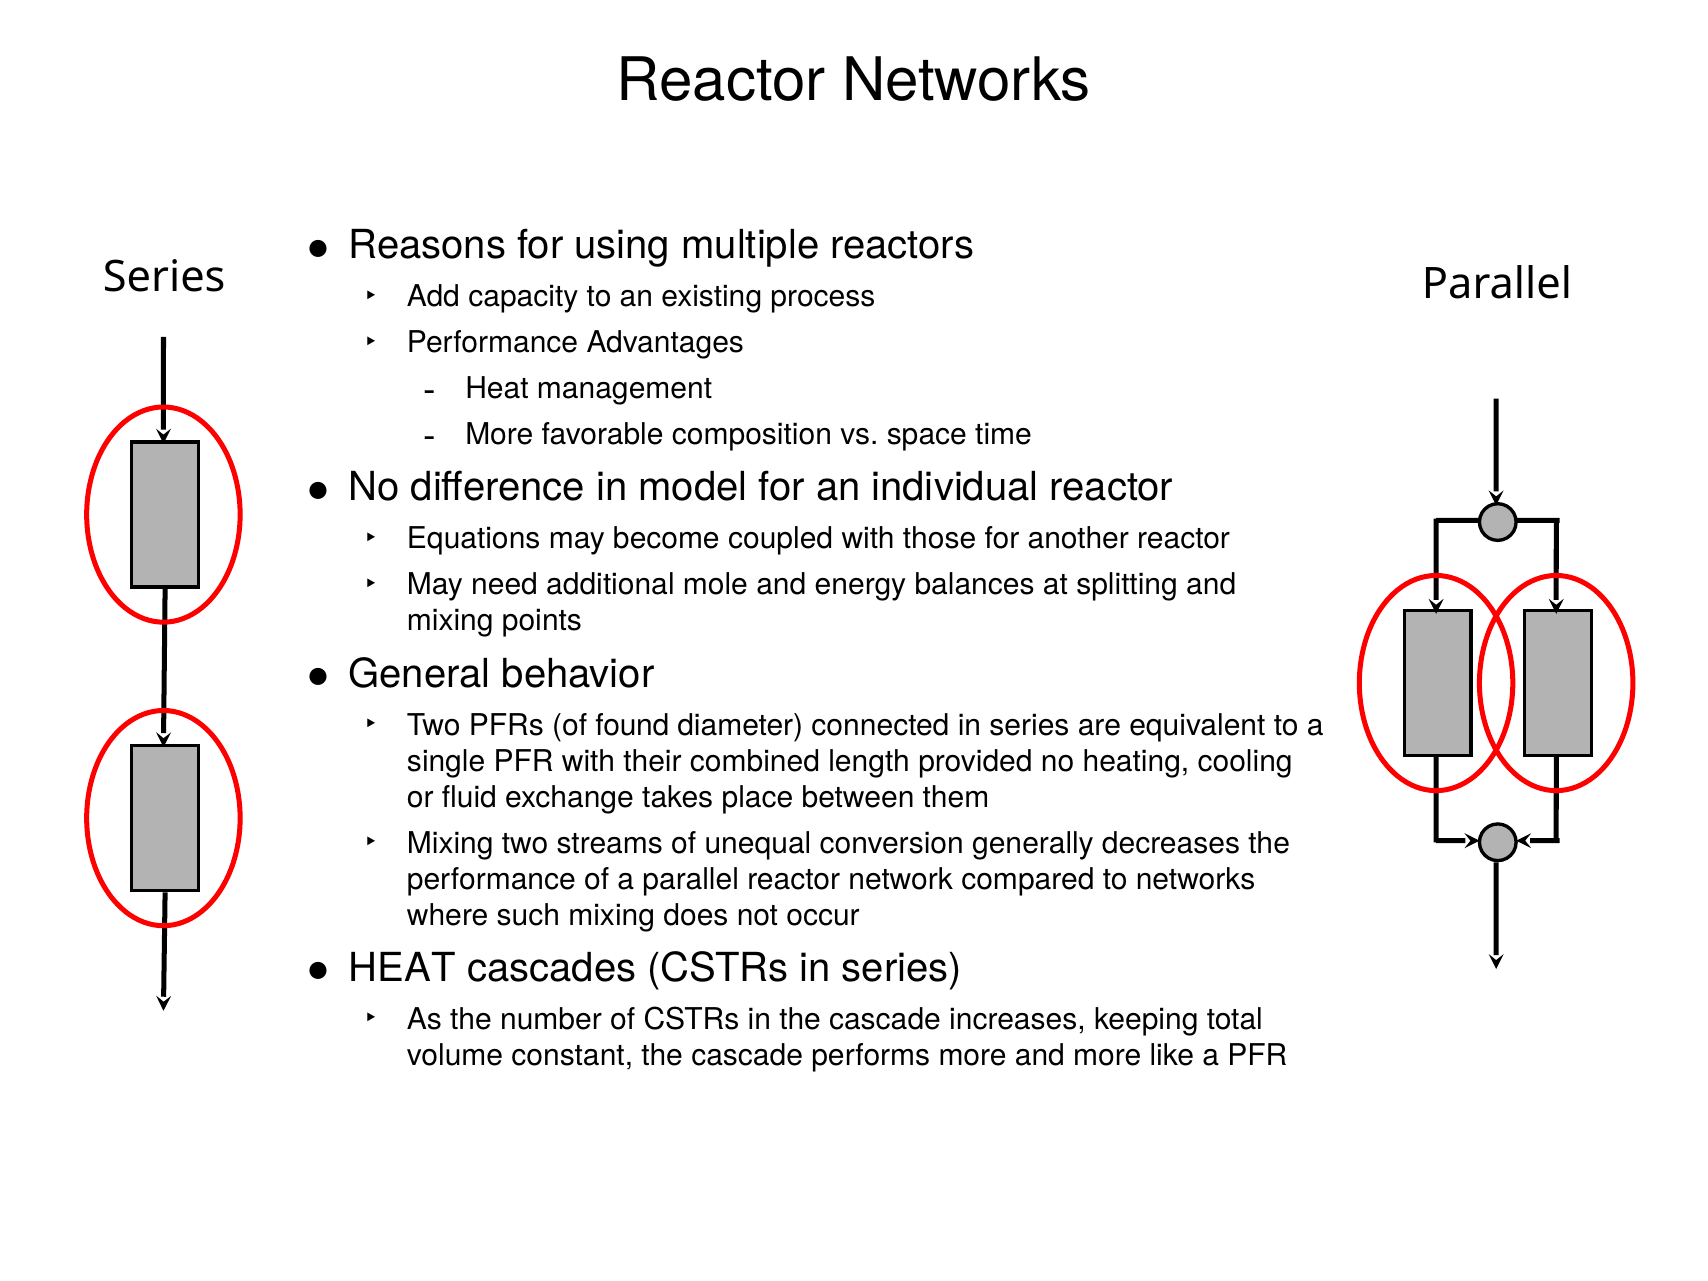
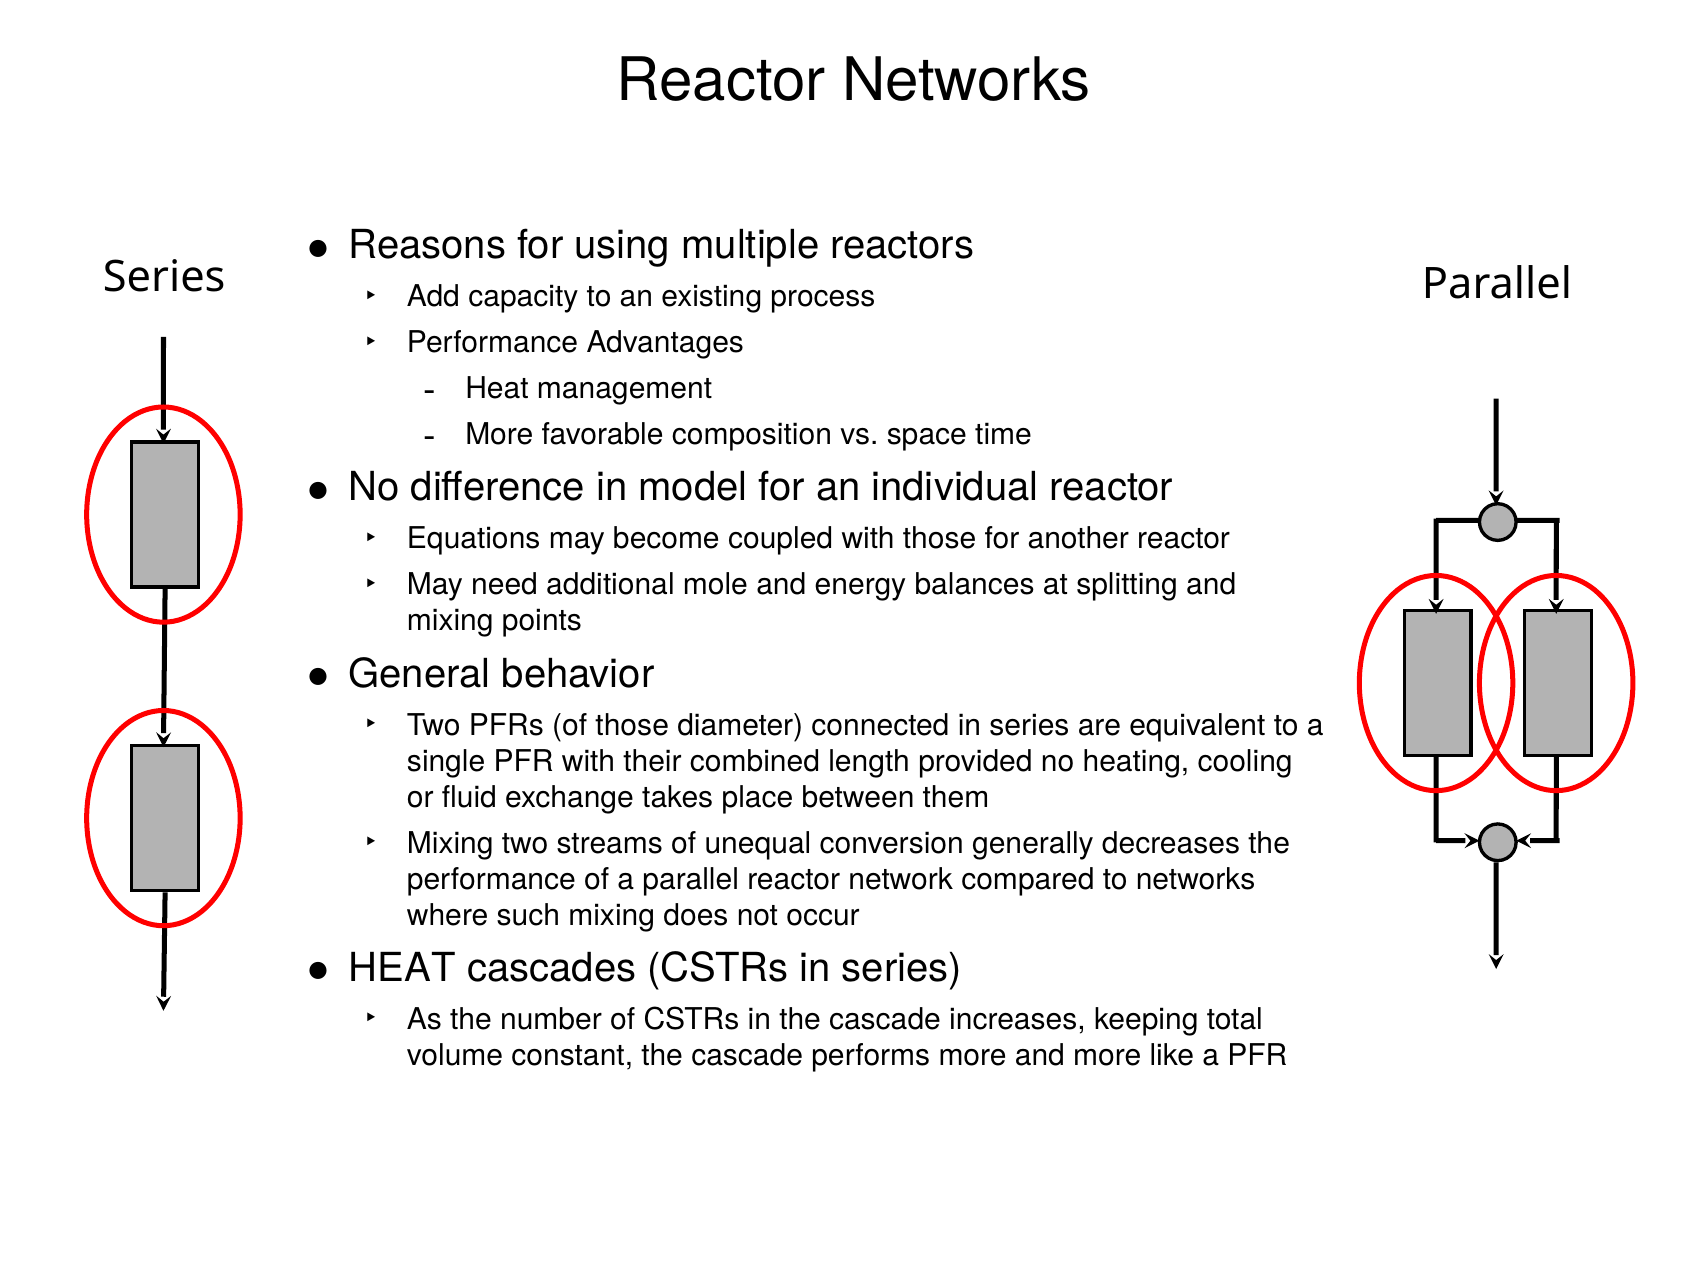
of found: found -> those
